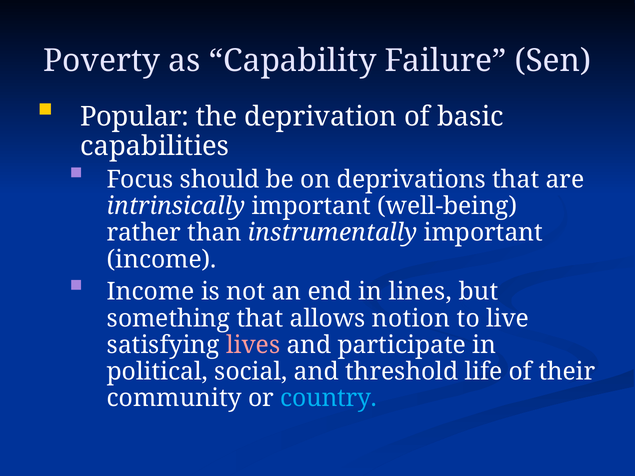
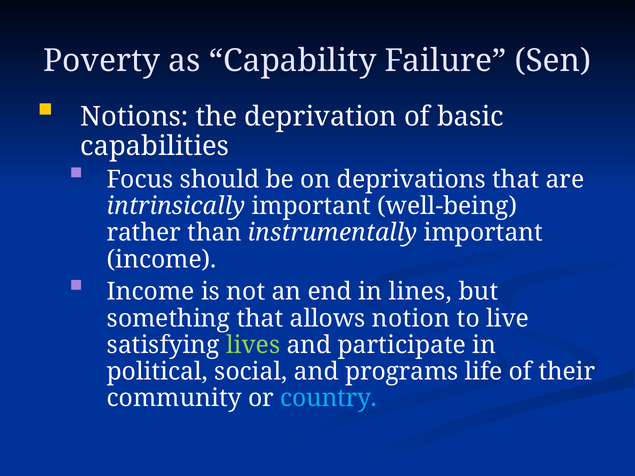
Popular: Popular -> Notions
lives colour: pink -> light green
threshold: threshold -> programs
